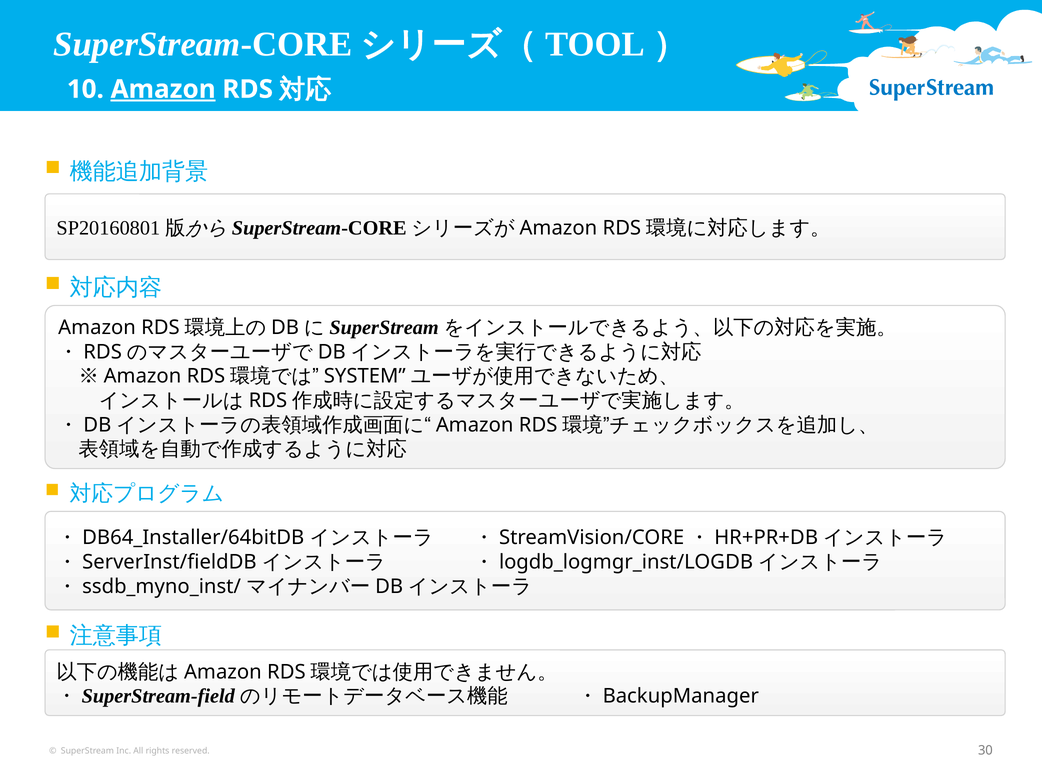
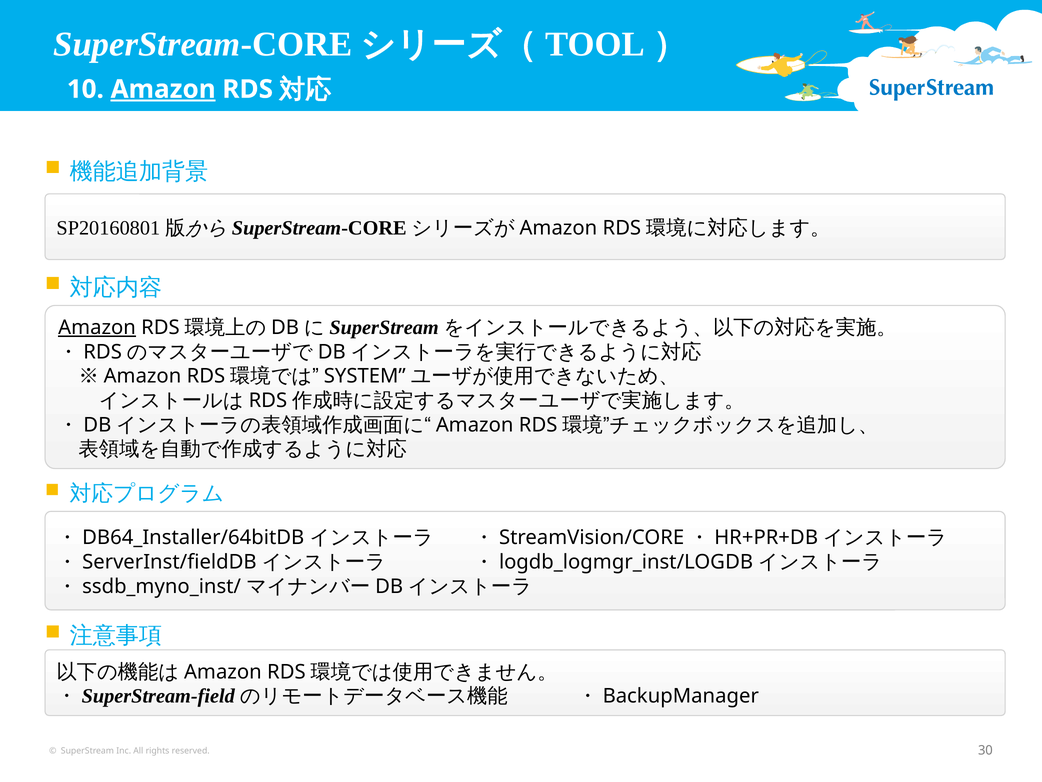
Amazon at (97, 327) underline: none -> present
